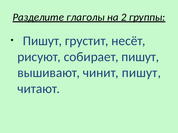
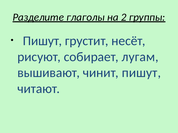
собирает пишут: пишут -> лугам
